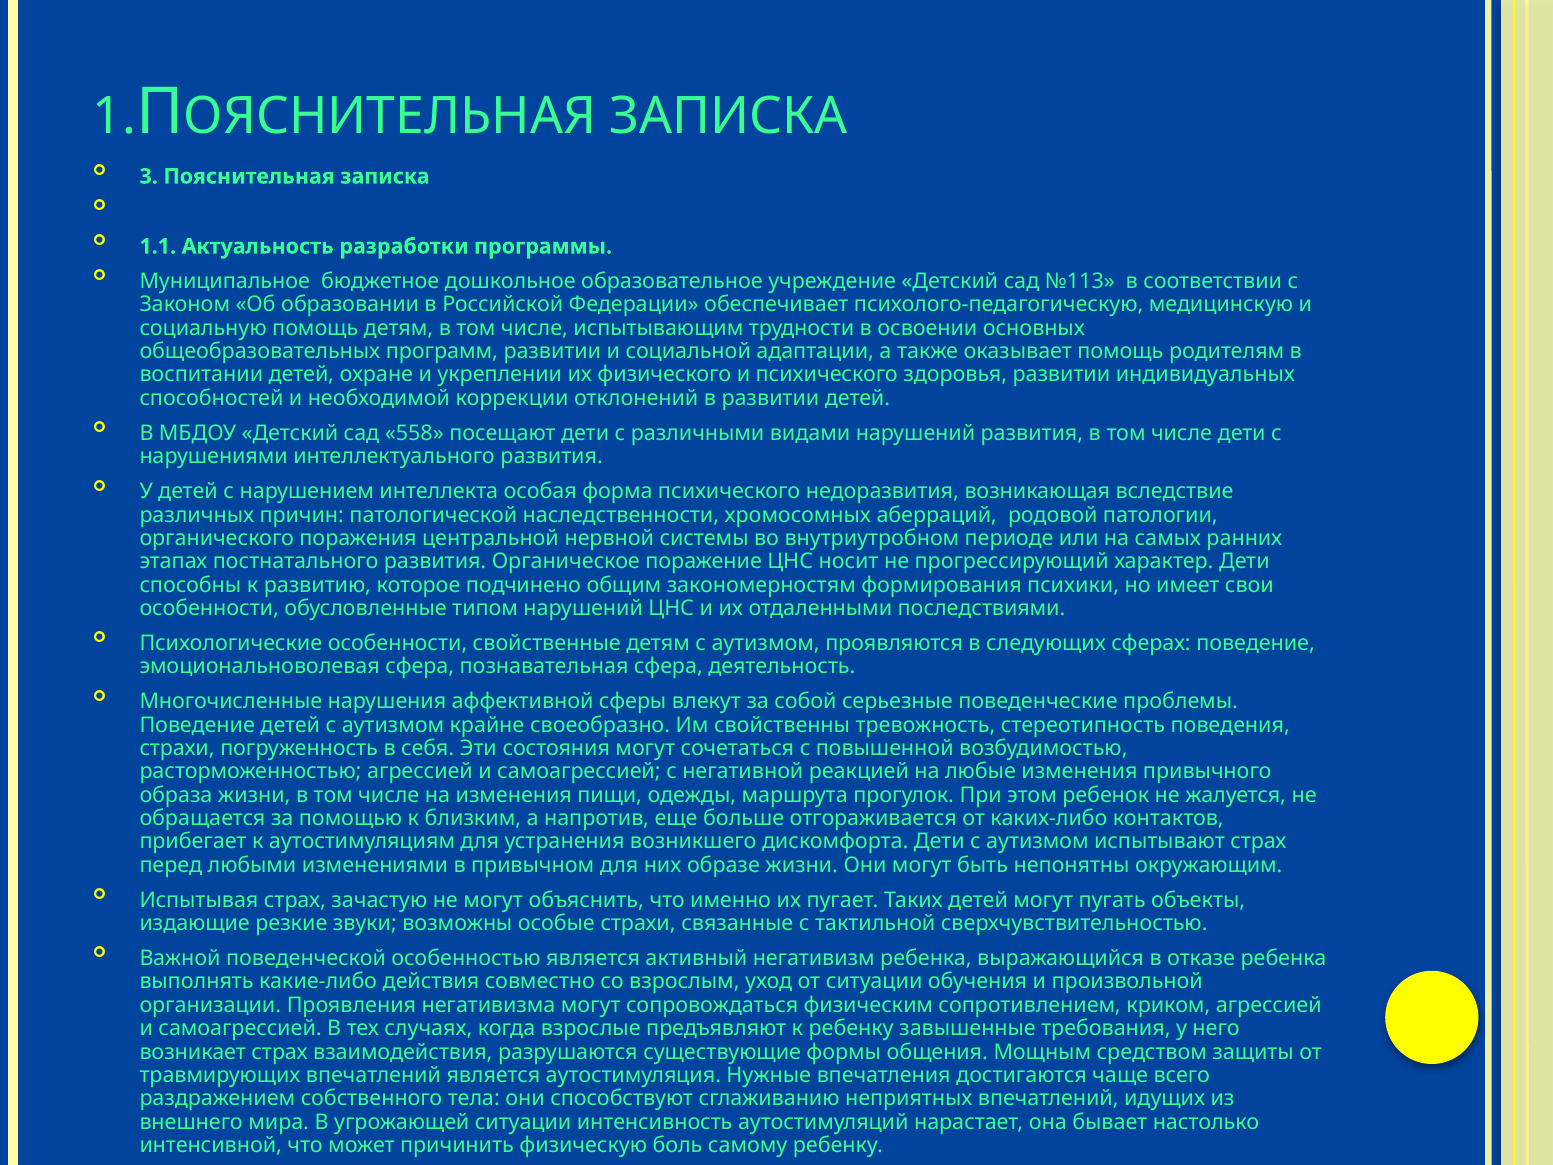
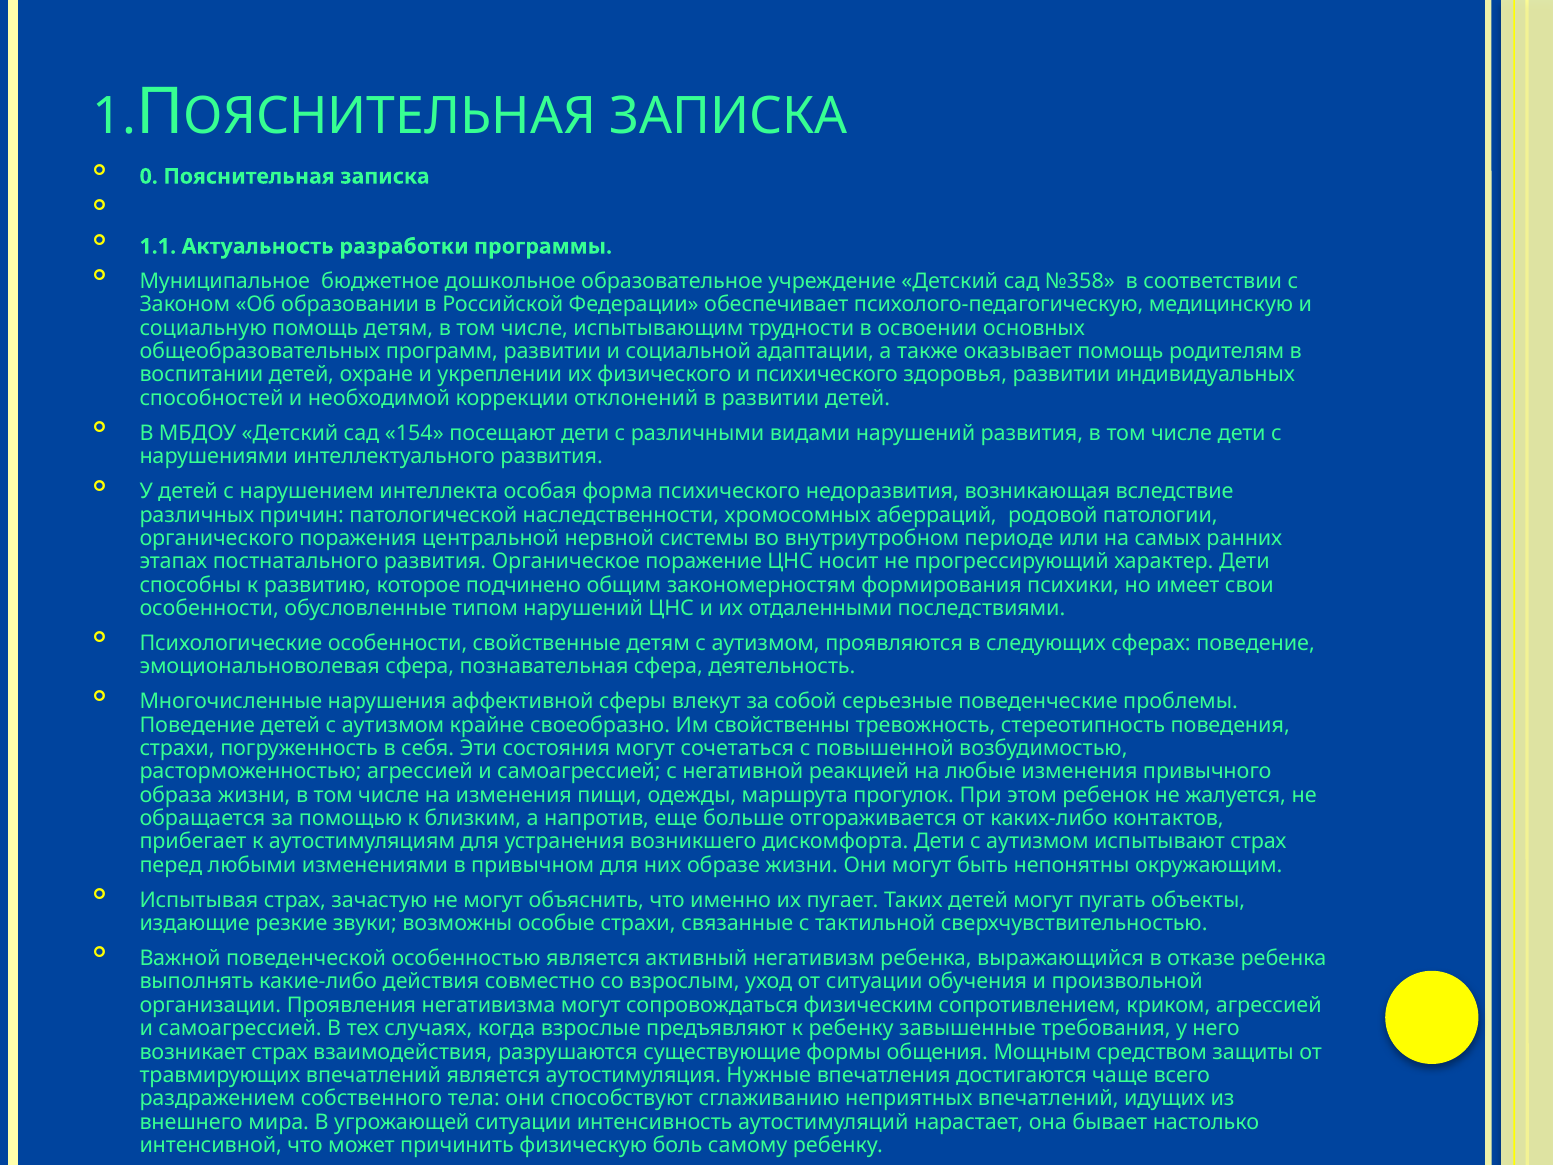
3: 3 -> 0
№113: №113 -> №358
558: 558 -> 154
